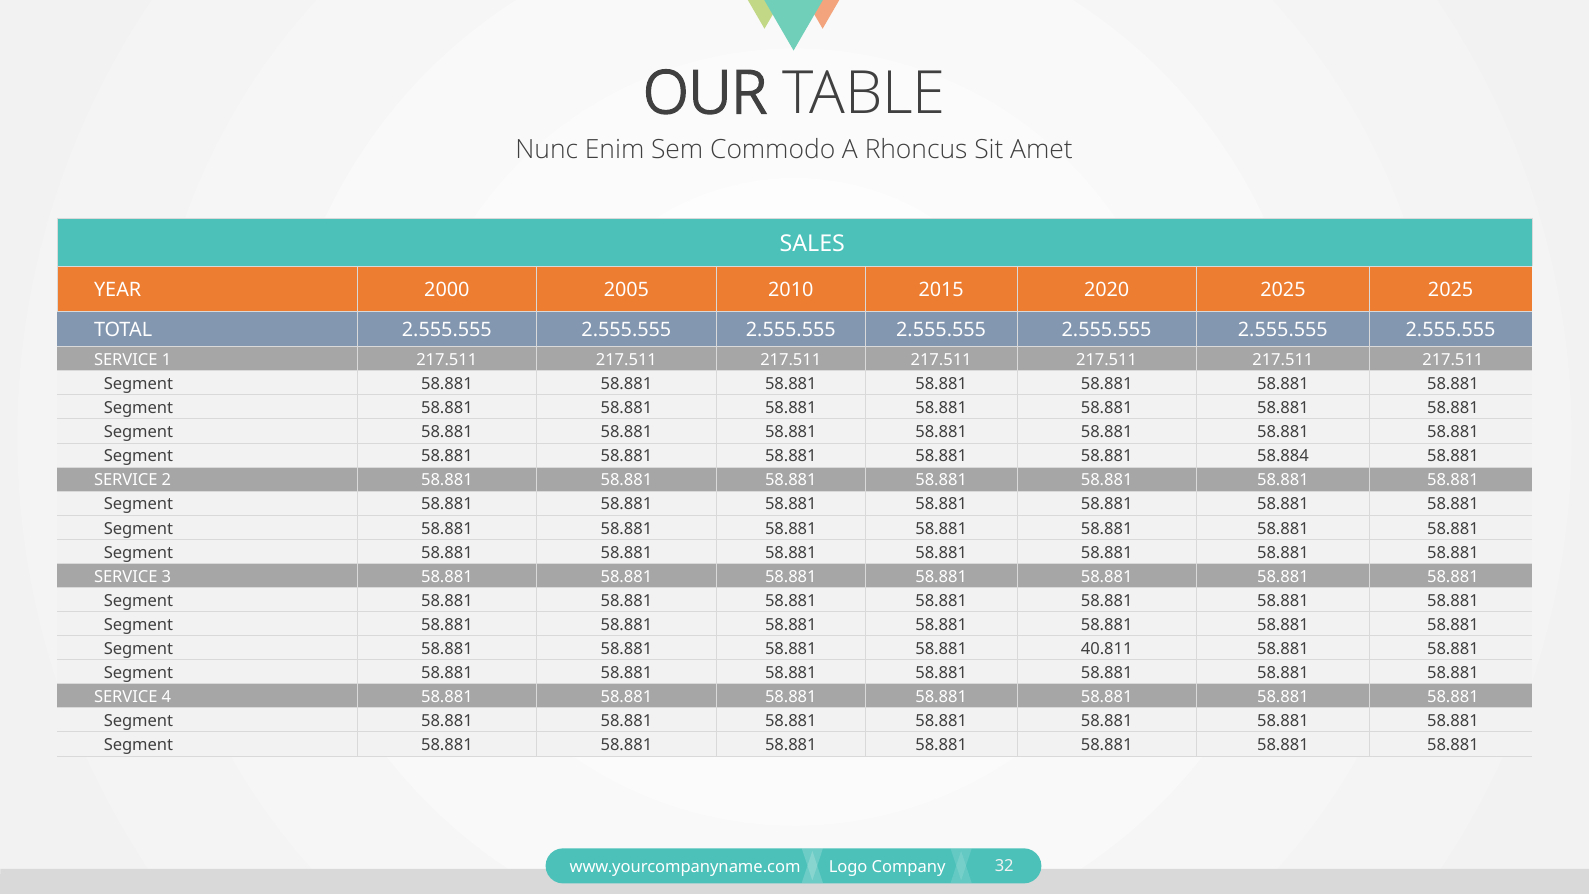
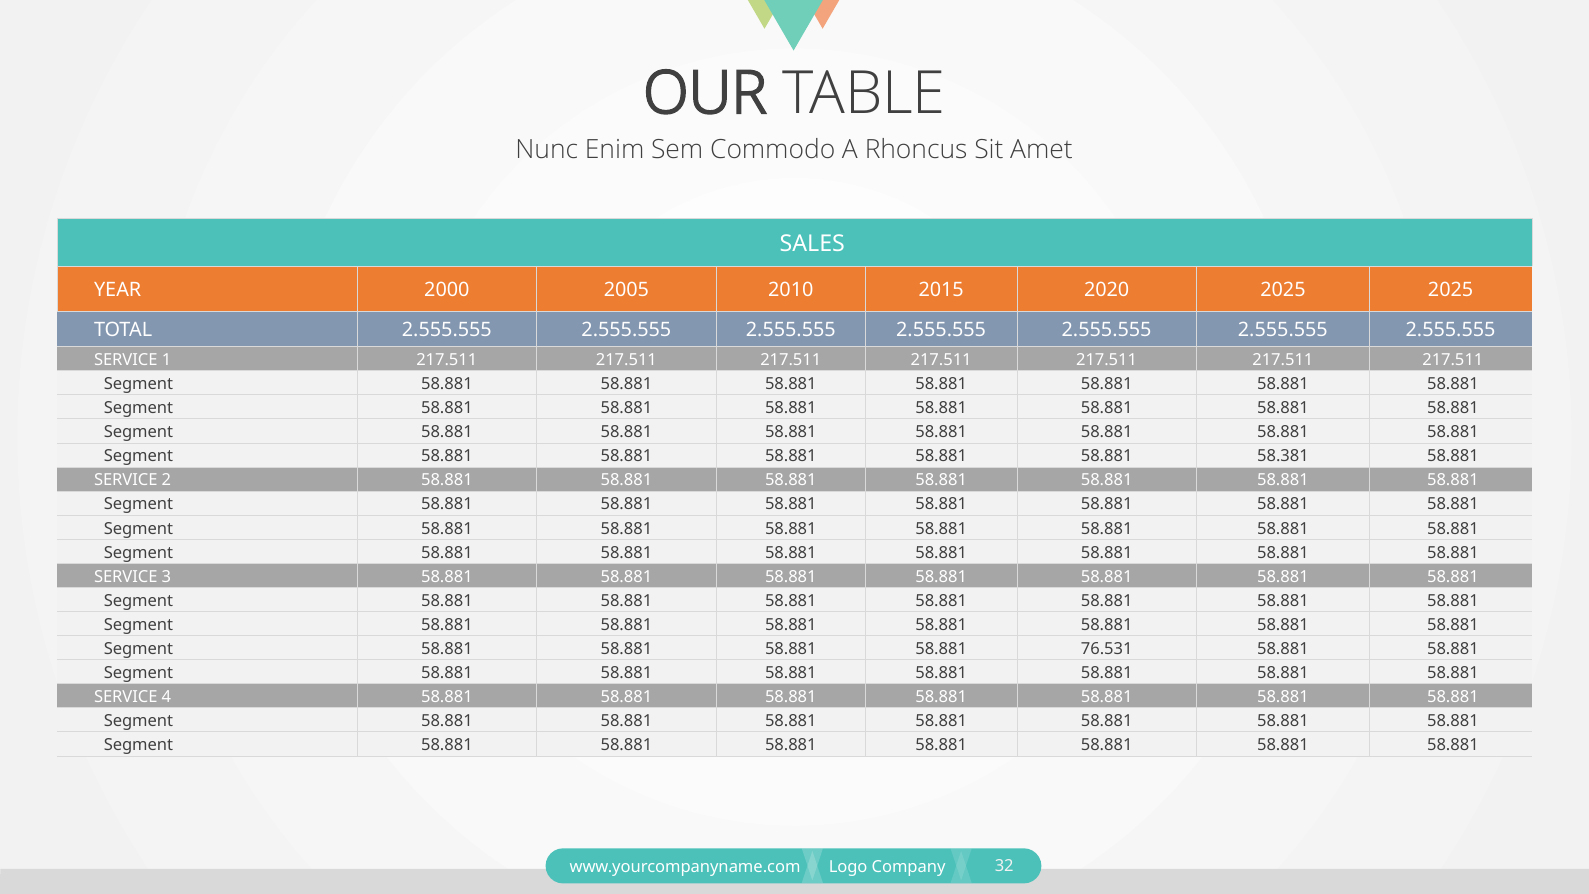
58.884: 58.884 -> 58.381
40.811: 40.811 -> 76.531
